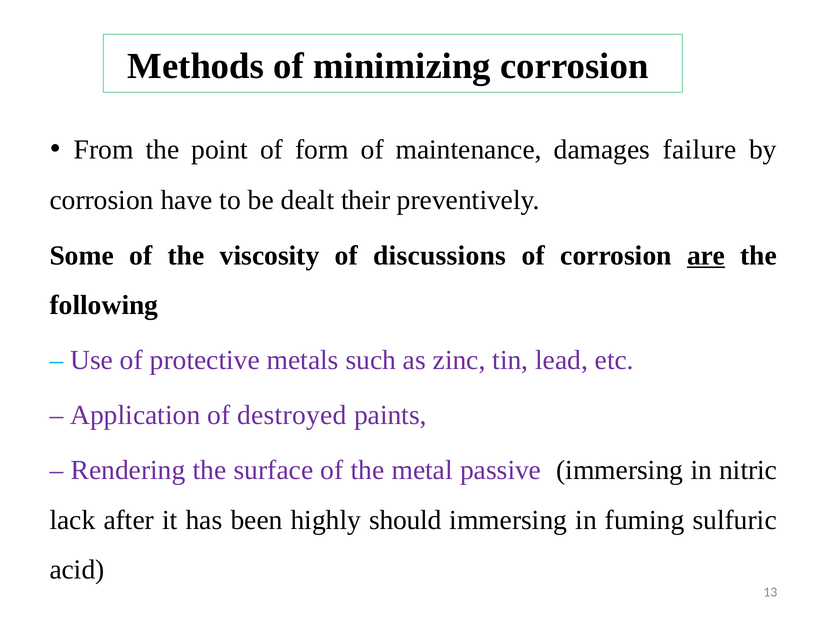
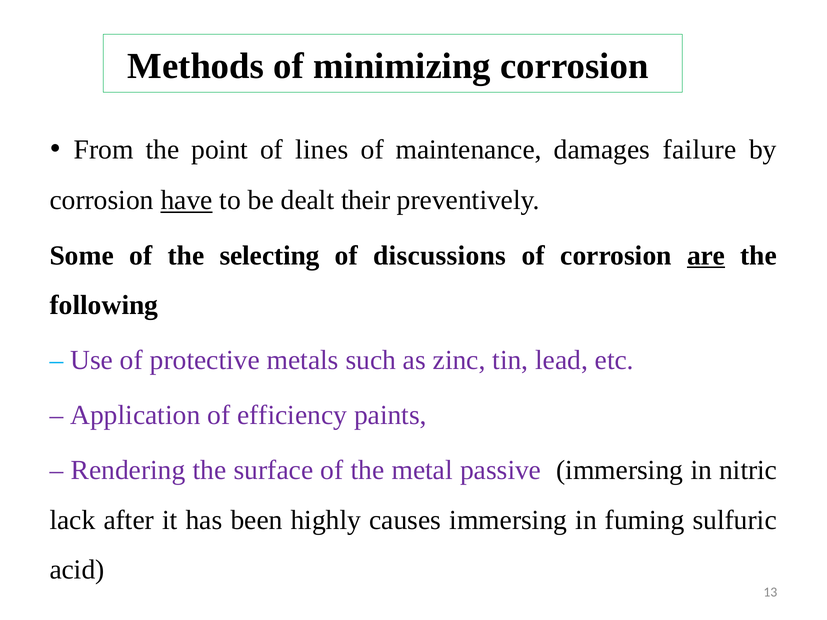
form: form -> lines
have underline: none -> present
viscosity: viscosity -> selecting
destroyed: destroyed -> efficiency
should: should -> causes
